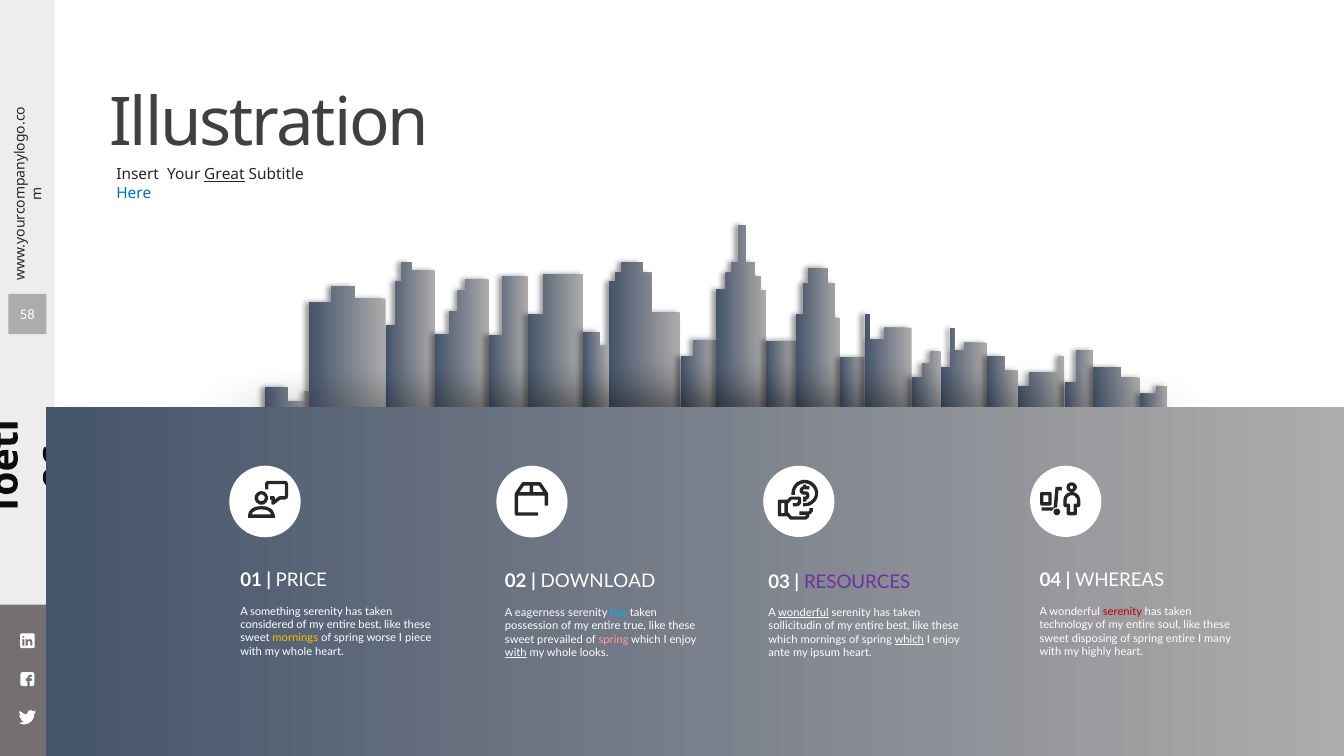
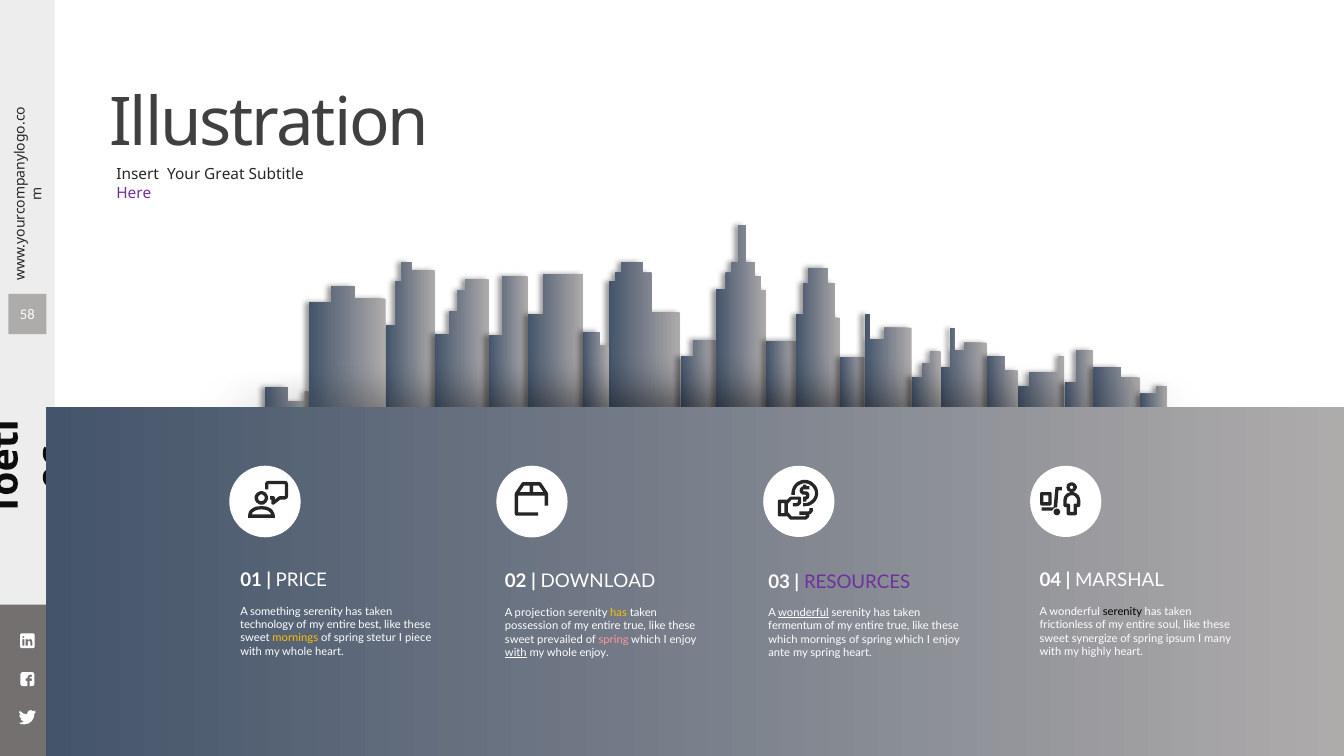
Great underline: present -> none
Here colour: blue -> purple
WHEREAS: WHEREAS -> MARSHAL
serenity at (1122, 612) colour: red -> black
eagerness: eagerness -> projection
has at (618, 612) colour: light blue -> yellow
considered: considered -> technology
technology: technology -> frictionless
sollicitudin: sollicitudin -> fermentum
best at (898, 626): best -> true
worse: worse -> stetur
disposing: disposing -> synergize
spring entire: entire -> ipsum
which at (909, 639) underline: present -> none
whole looks: looks -> enjoy
my ipsum: ipsum -> spring
